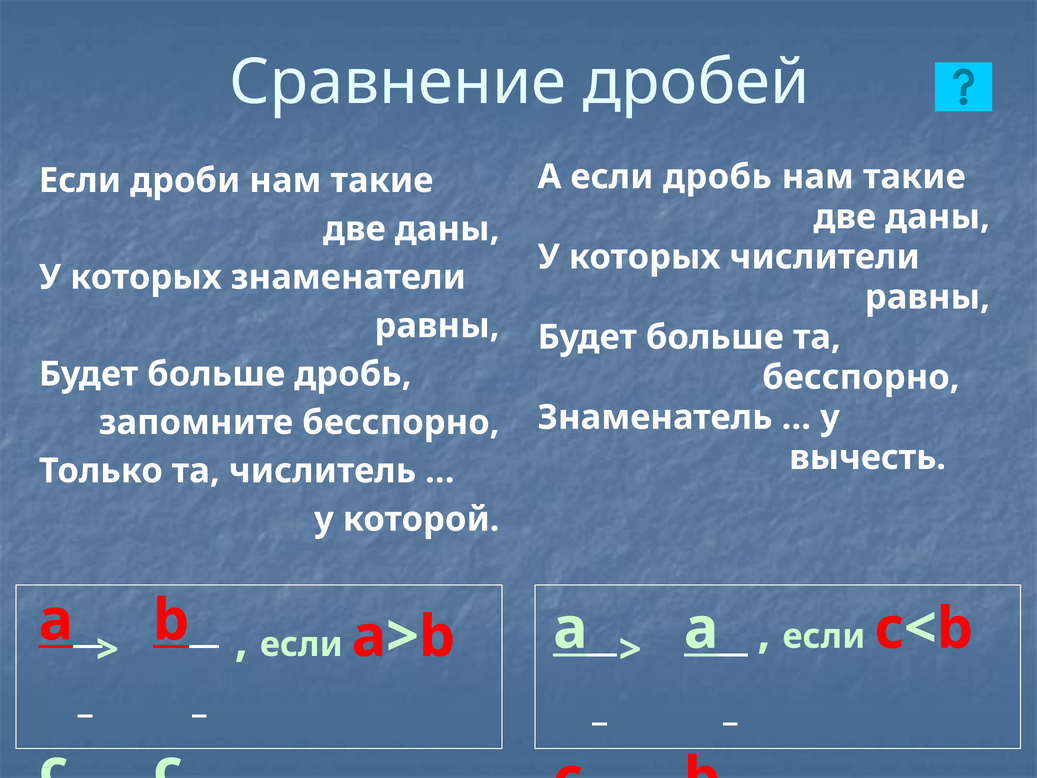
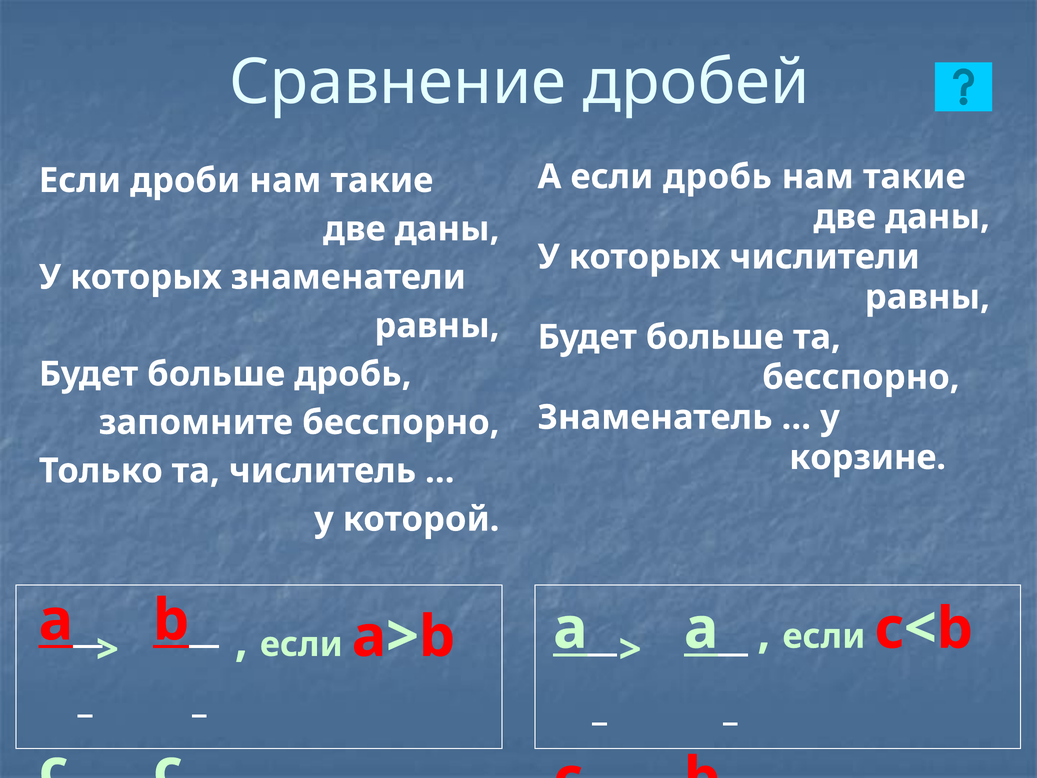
вычесть: вычесть -> корзине
